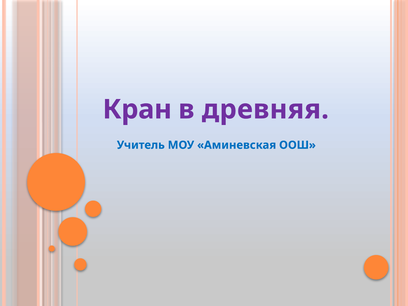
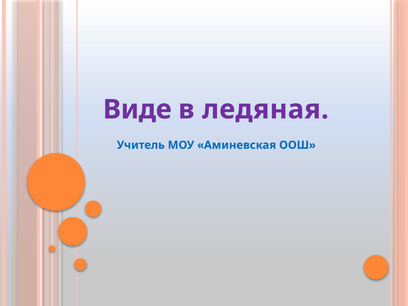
Кран: Кран -> Виде
древняя: древняя -> ледяная
